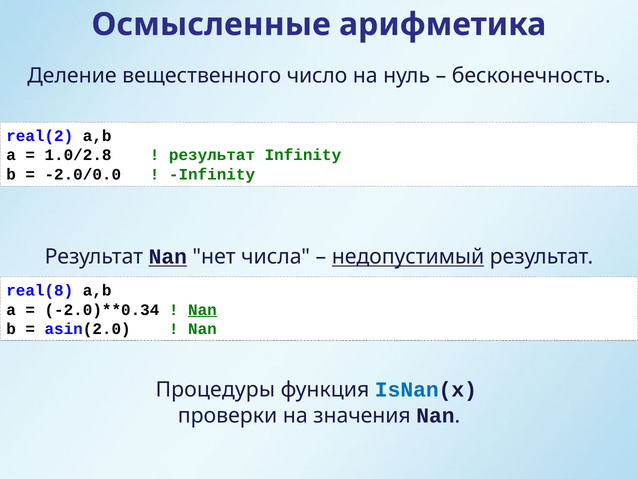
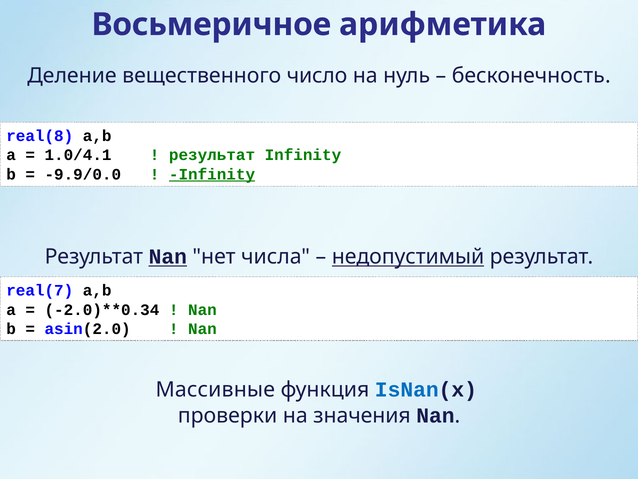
Осмысленные: Осмысленные -> Восьмеричное
real(2: real(2 -> real(8
1.0/2.8: 1.0/2.8 -> 1.0/4.1
-2.0/0.0: -2.0/0.0 -> -9.9/0.0
Infinity at (212, 174) underline: none -> present
real(8: real(8 -> real(7
Nan at (202, 309) underline: present -> none
Процедуры: Процедуры -> Массивные
